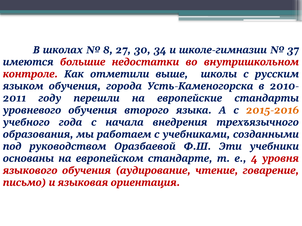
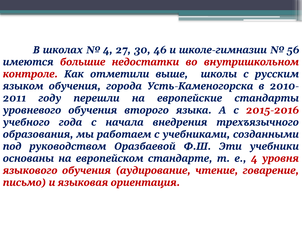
8 at (108, 50): 8 -> 4
34: 34 -> 46
37: 37 -> 56
2015-2016 colour: orange -> red
